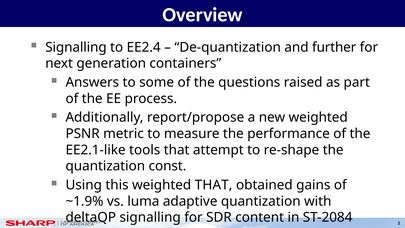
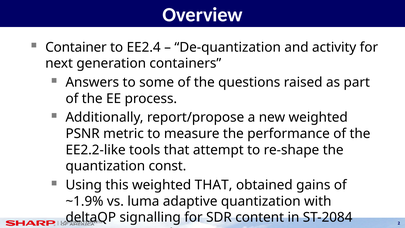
Signalling at (76, 47): Signalling -> Container
further: further -> activity
EE2.1-like: EE2.1-like -> EE2.2-like
